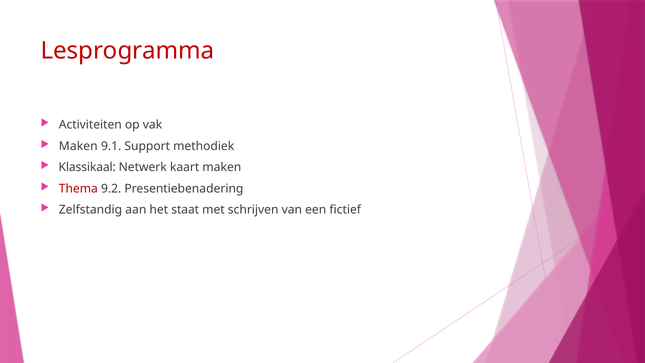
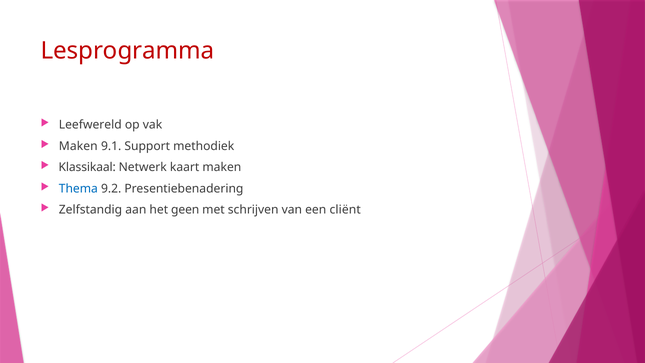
Activiteiten: Activiteiten -> Leefwereld
Thema colour: red -> blue
staat: staat -> geen
fictief: fictief -> cliënt
